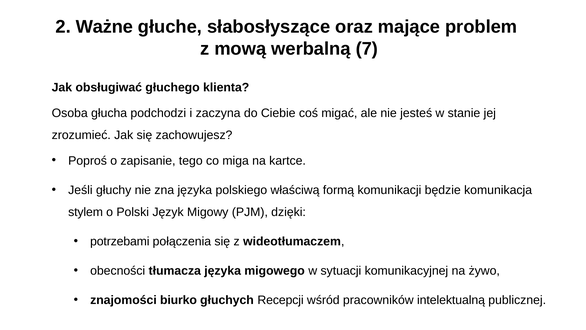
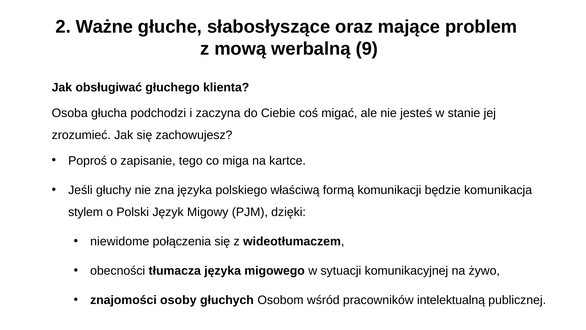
7: 7 -> 9
potrzebami: potrzebami -> niewidome
biurko: biurko -> osoby
Recepcji: Recepcji -> Osobom
